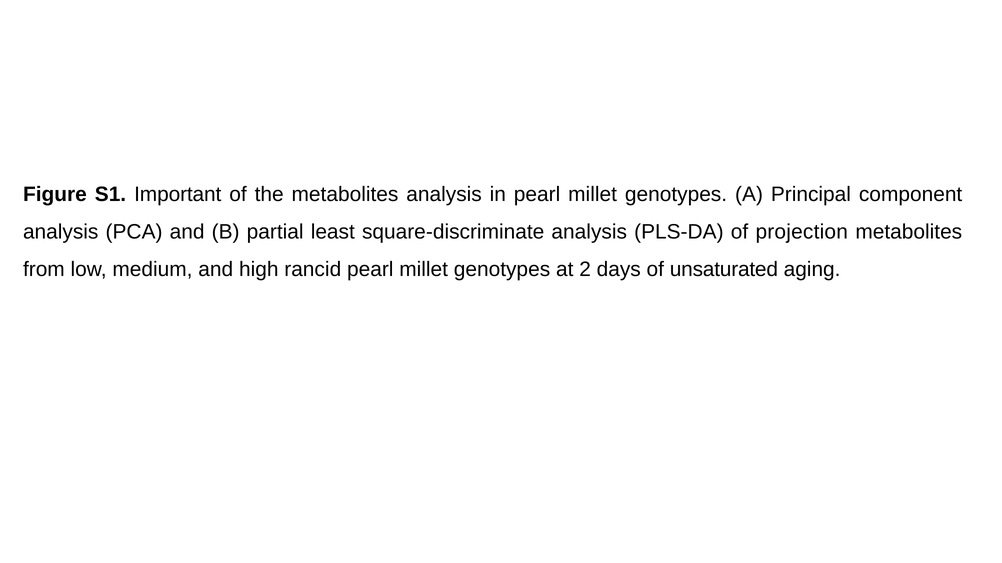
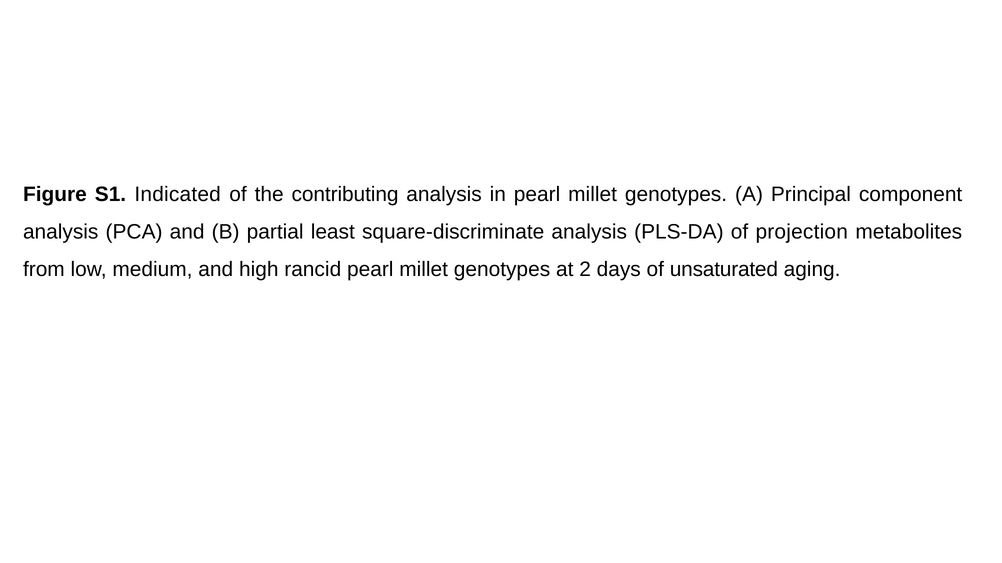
Important: Important -> Indicated
the metabolites: metabolites -> contributing
